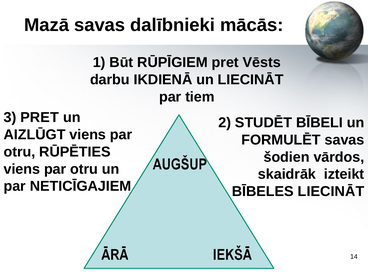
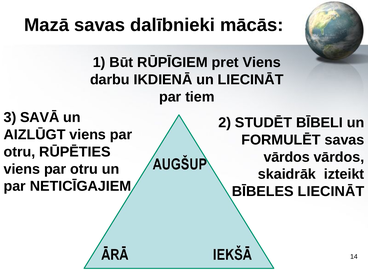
pret Vēsts: Vēsts -> Viens
3 PRET: PRET -> SAVĀ
šodien at (287, 157): šodien -> vārdos
